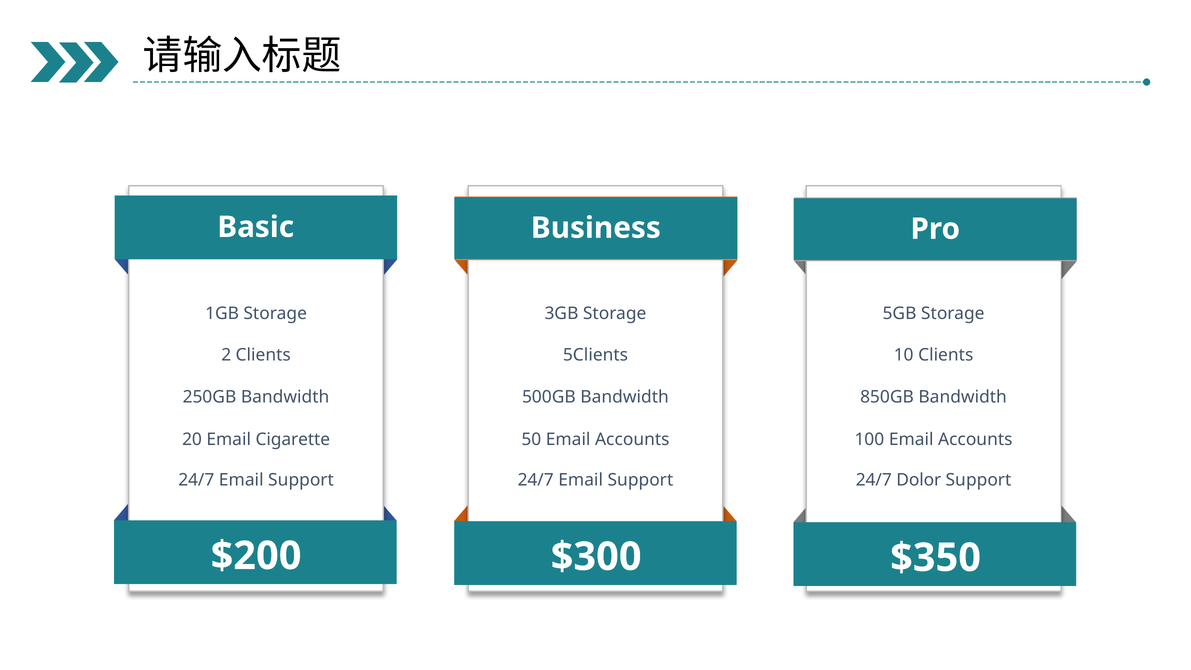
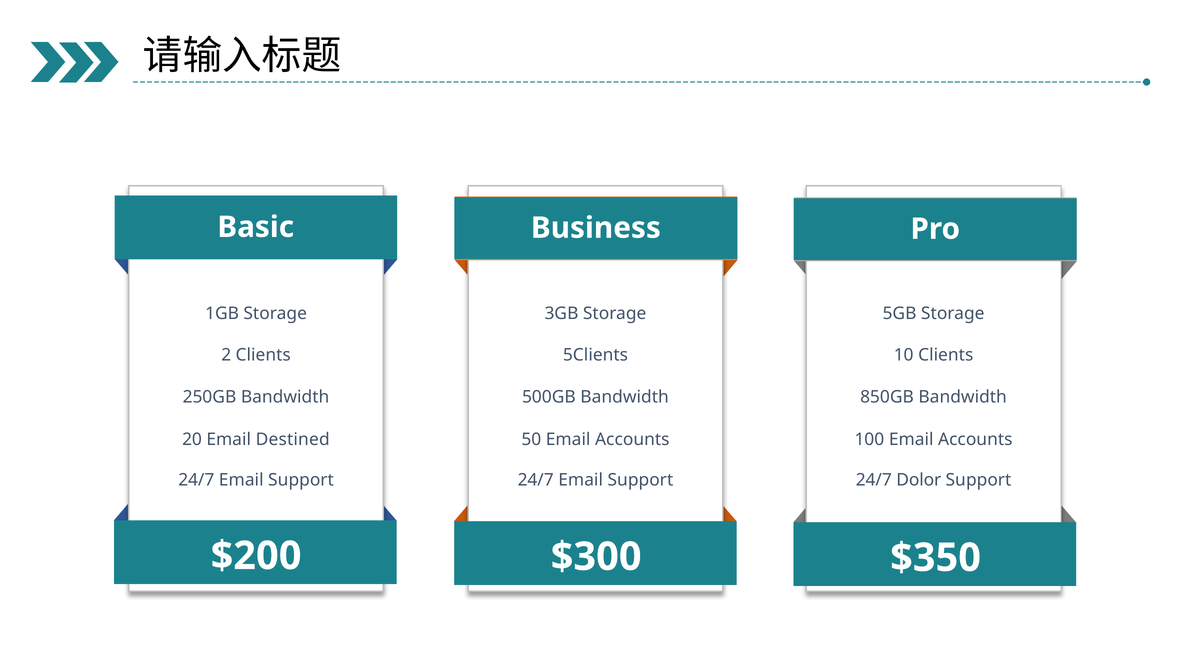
Cigarette: Cigarette -> Destined
